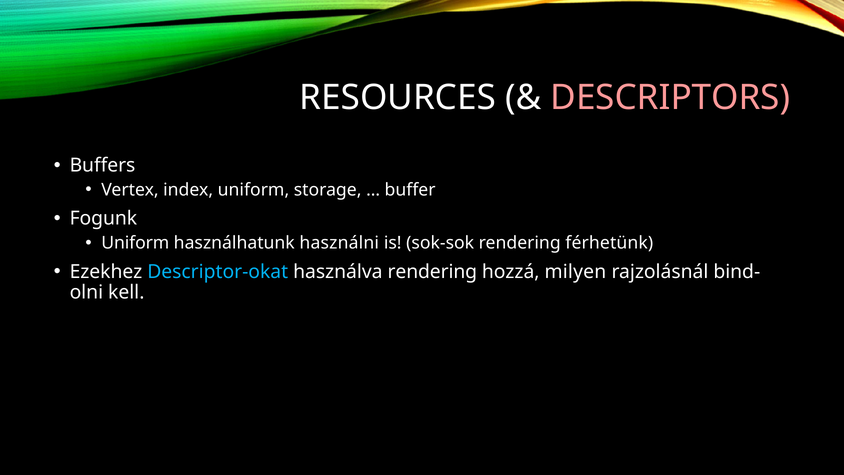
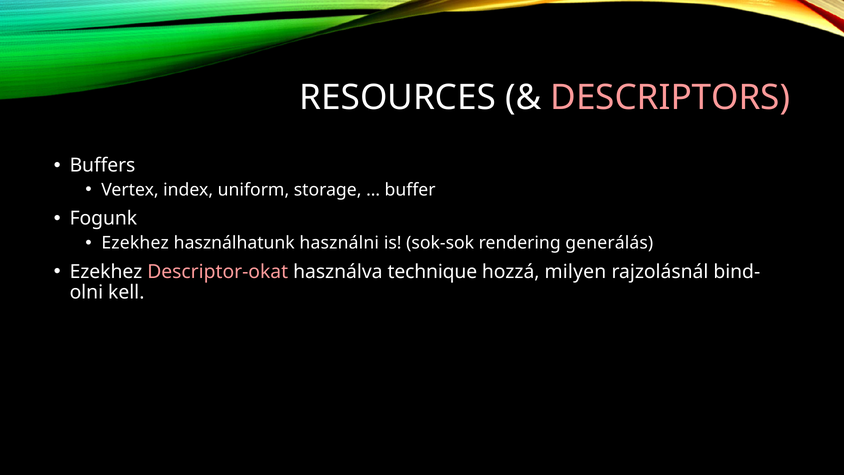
Uniform at (135, 243): Uniform -> Ezekhez
férhetünk: férhetünk -> generálás
Descriptor-okat colour: light blue -> pink
használva rendering: rendering -> technique
